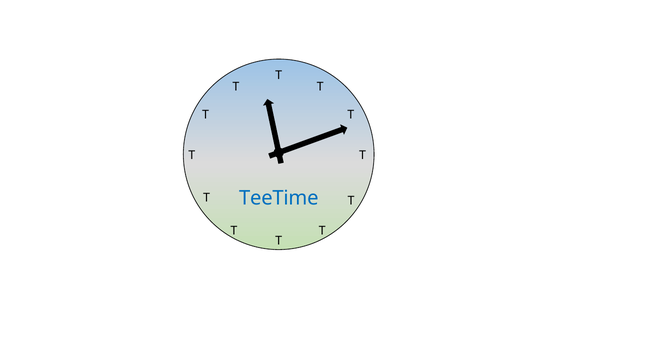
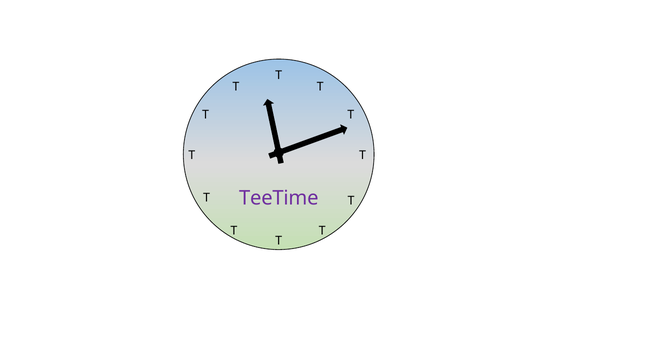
TeeTime colour: blue -> purple
